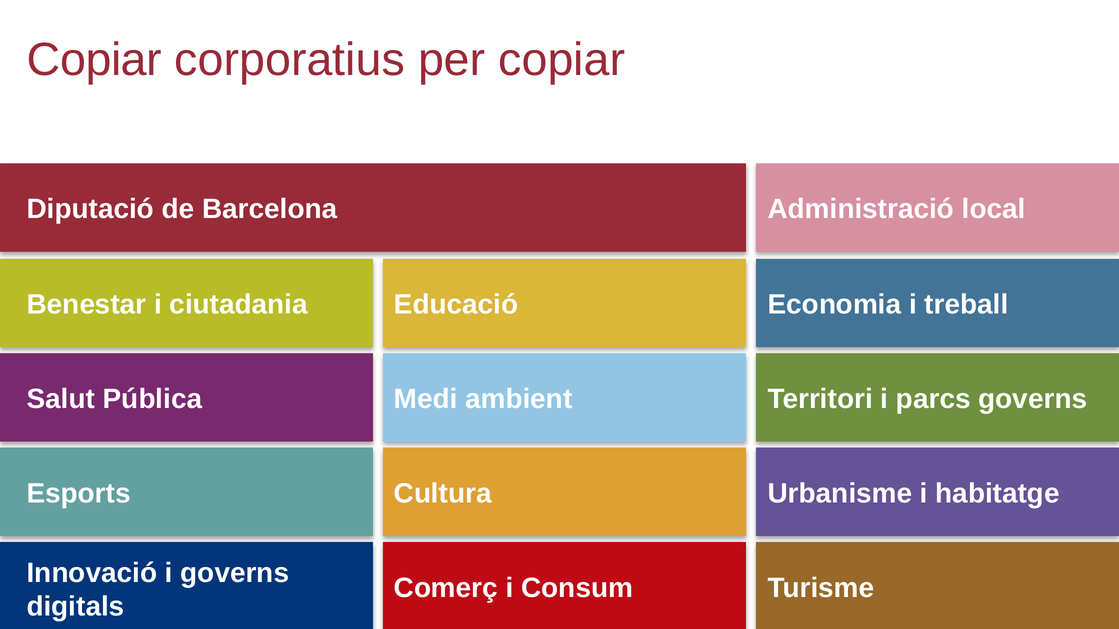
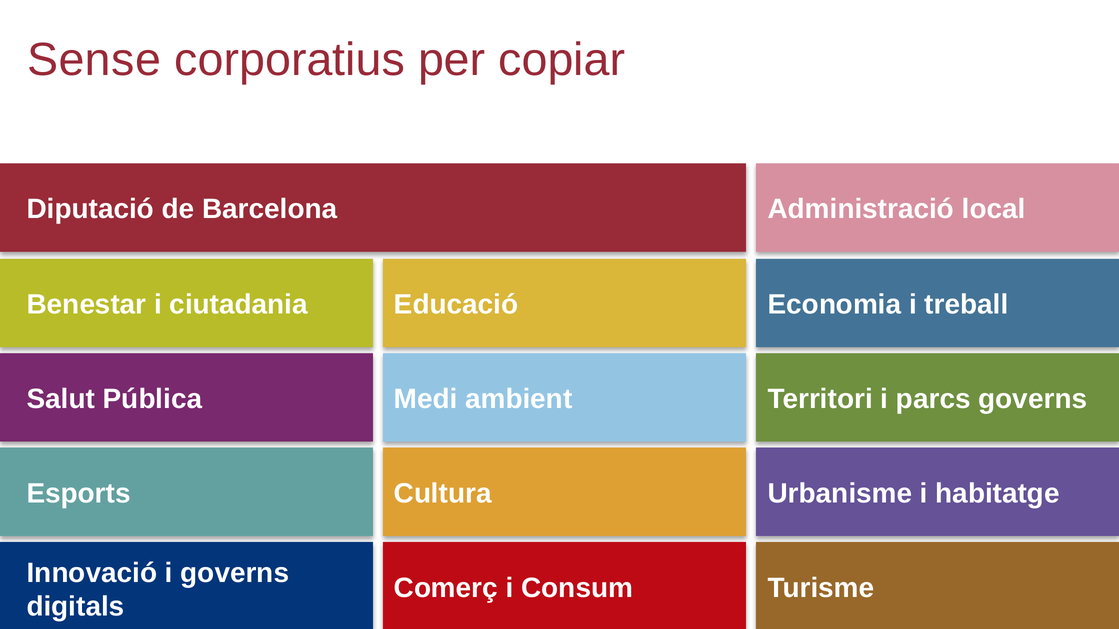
Copiar at (94, 60): Copiar -> Sense
